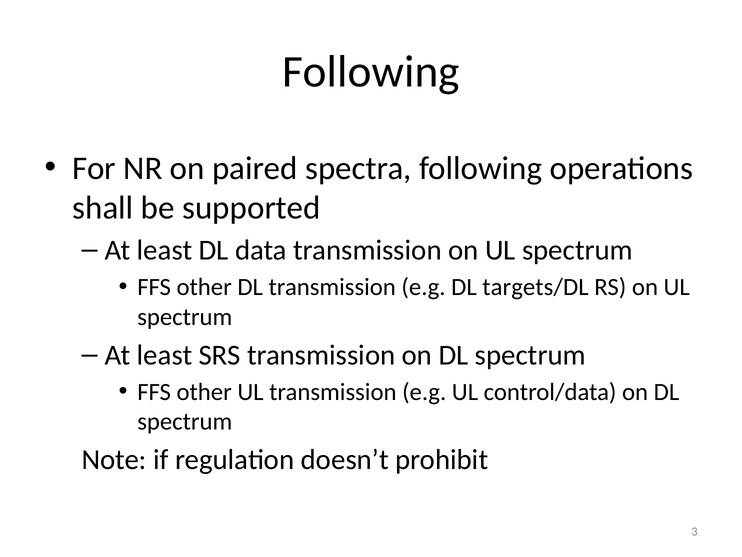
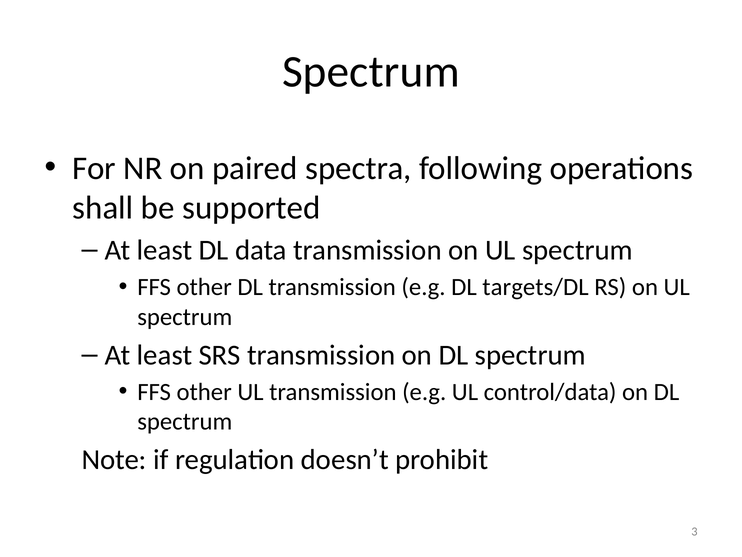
Following at (371, 72): Following -> Spectrum
